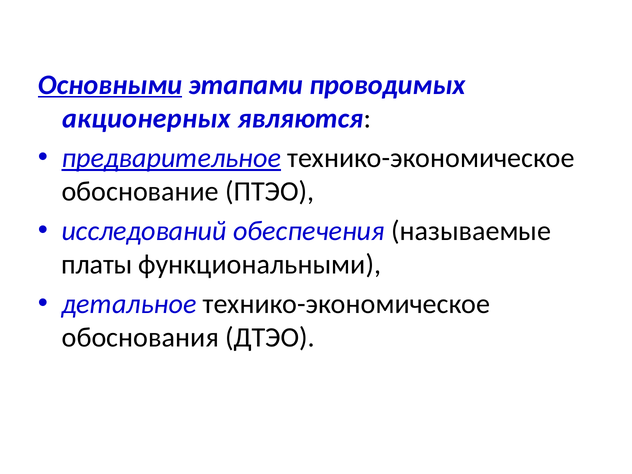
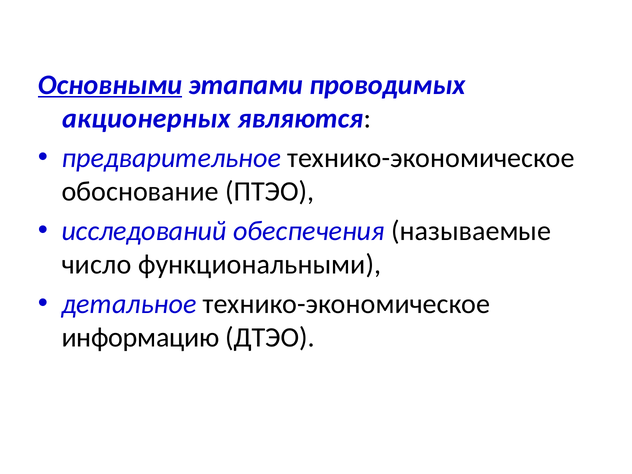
предварительное underline: present -> none
платы: платы -> число
обоснования: обоснования -> информацию
